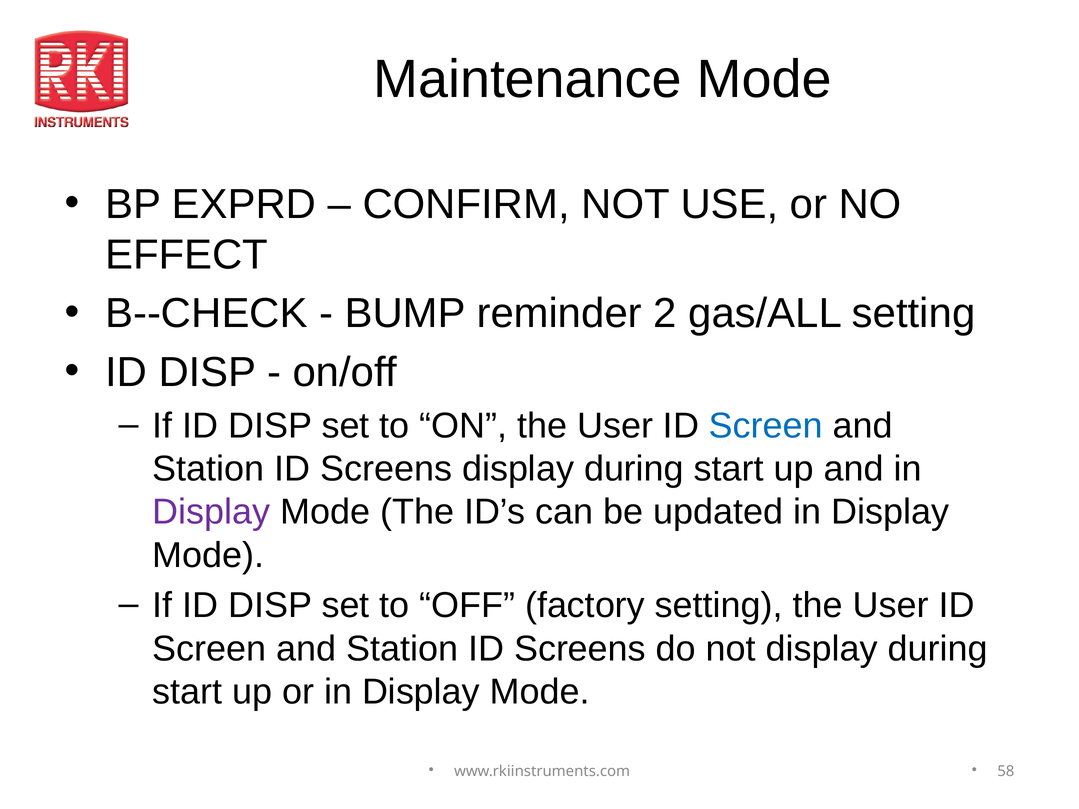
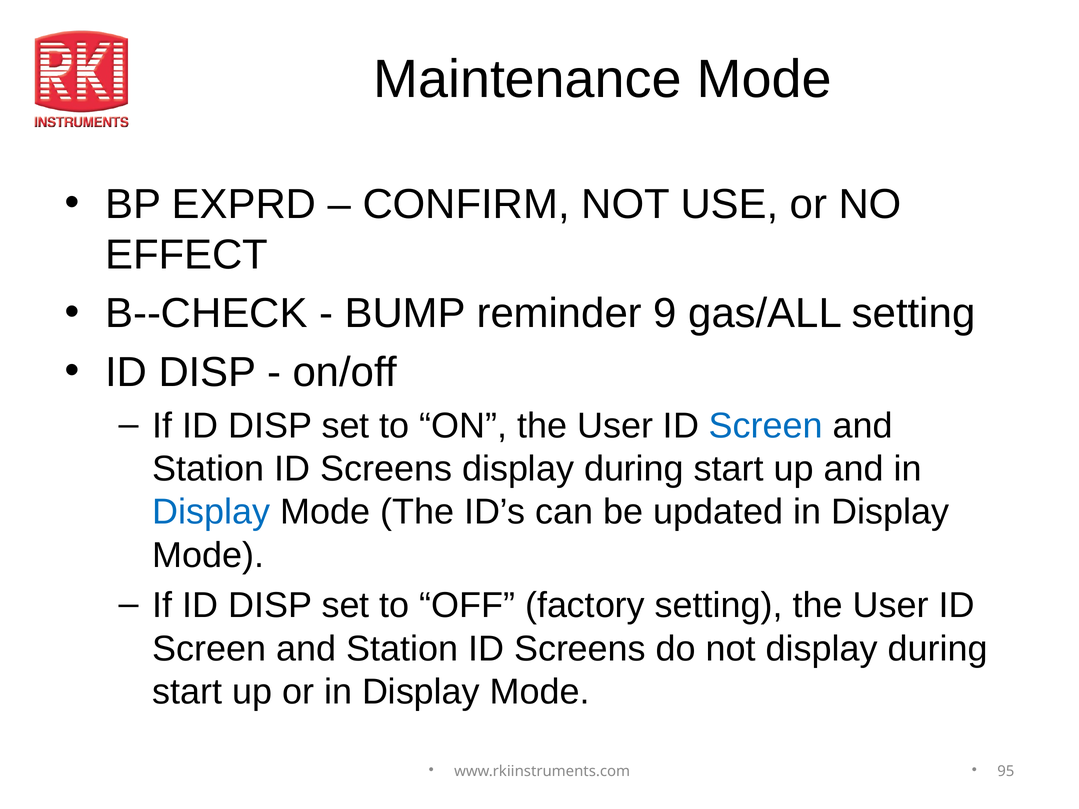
2: 2 -> 9
Display at (211, 512) colour: purple -> blue
58: 58 -> 95
